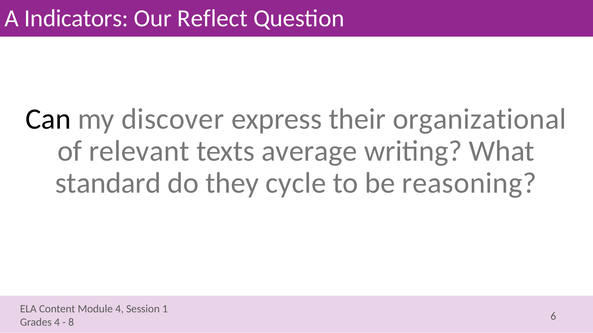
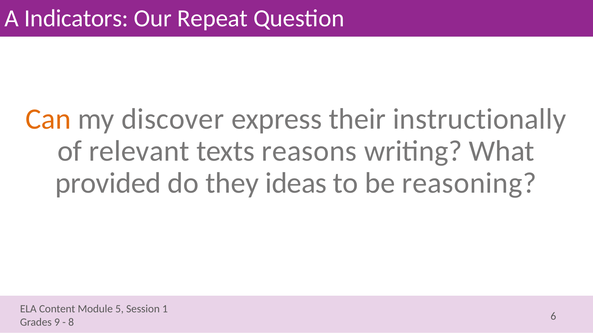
Reflect: Reflect -> Repeat
Can colour: black -> orange
organizational: organizational -> instructionally
average: average -> reasons
standard: standard -> provided
cycle: cycle -> ideas
4 at (120, 309): 4 -> 5
4 at (57, 323): 4 -> 9
